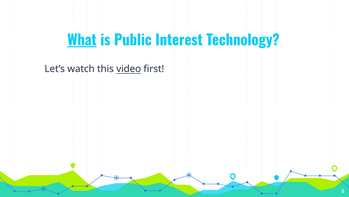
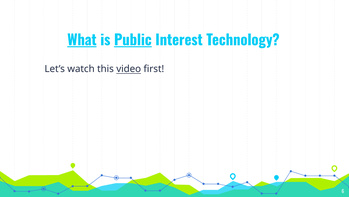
Public underline: none -> present
